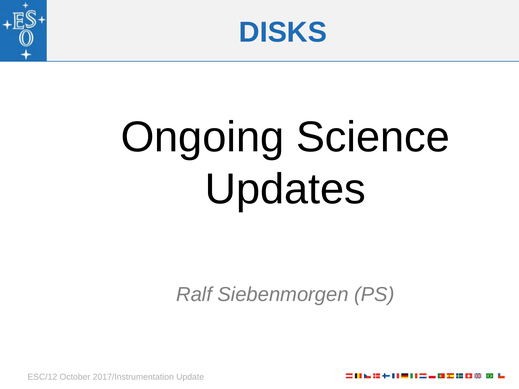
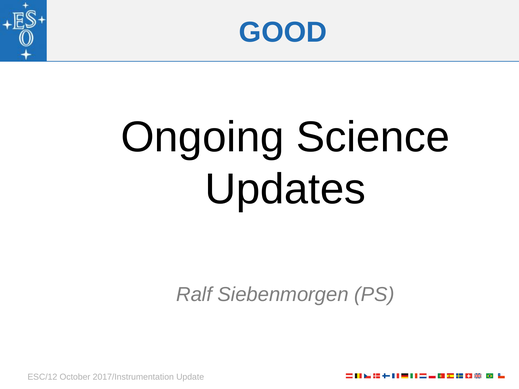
DISKS: DISKS -> GOOD
